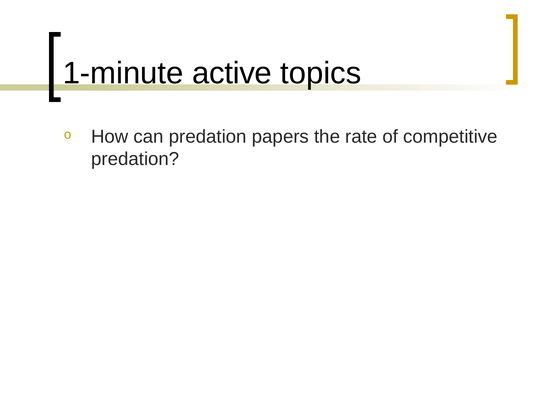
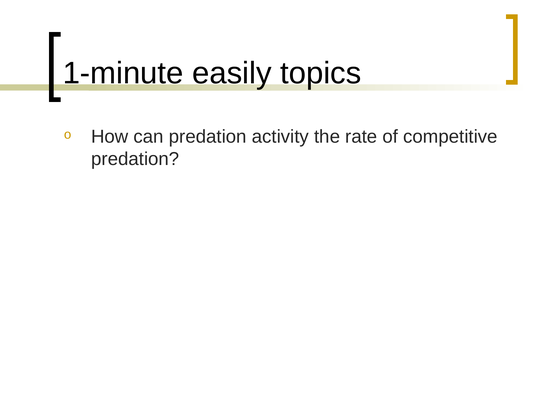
active: active -> easily
papers: papers -> activity
